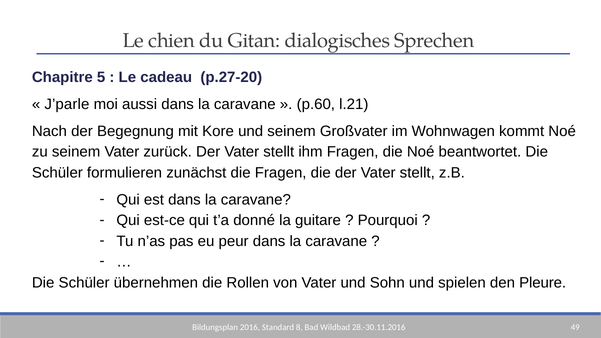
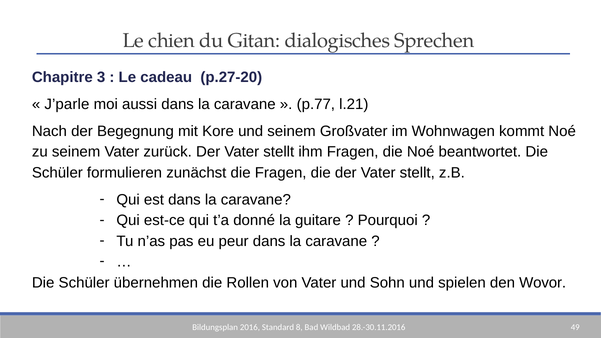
5: 5 -> 3
p.60: p.60 -> p.77
Pleure: Pleure -> Wovor
